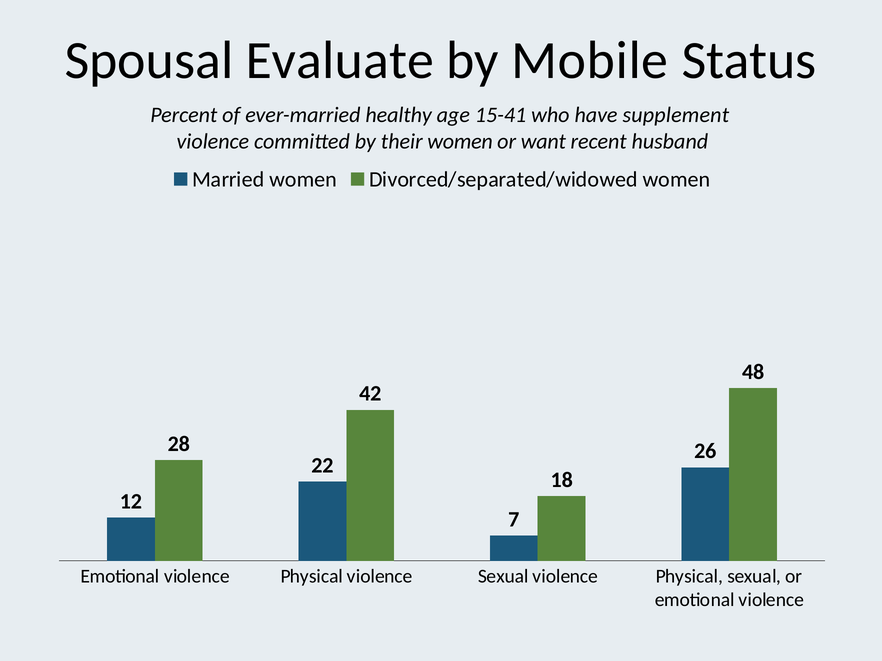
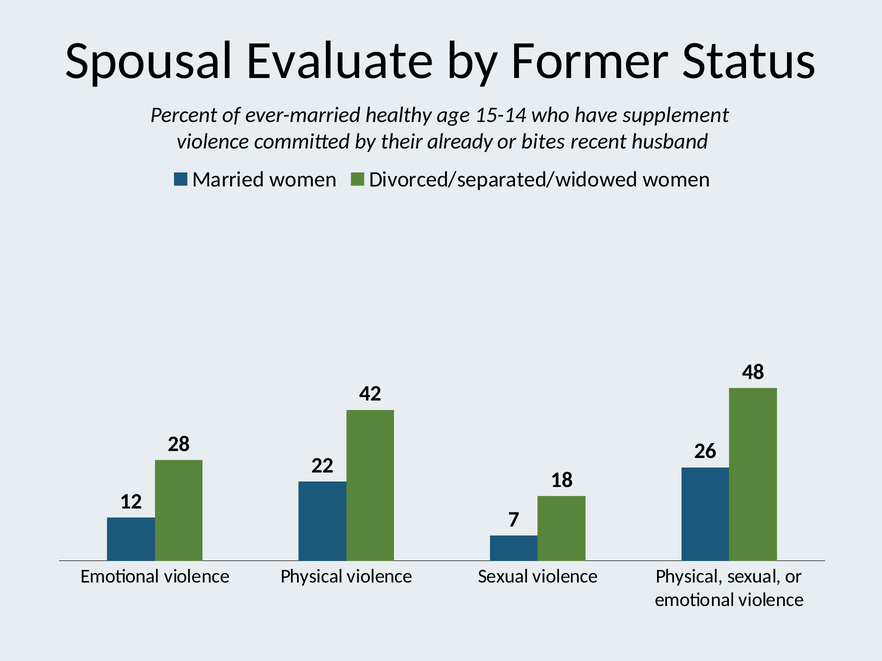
Mobile: Mobile -> Former
15-41: 15-41 -> 15-14
their women: women -> already
want: want -> bites
